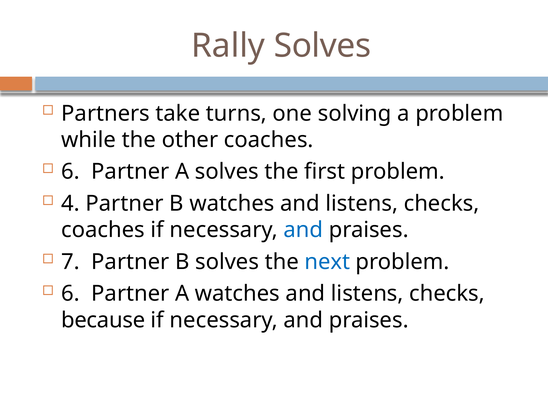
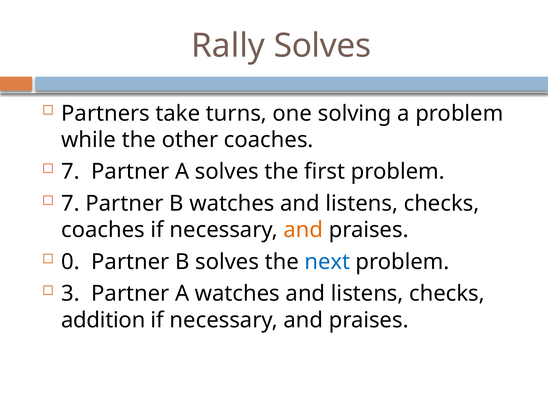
6 at (71, 172): 6 -> 7
4 at (71, 204): 4 -> 7
and at (303, 230) colour: blue -> orange
7: 7 -> 0
6 at (71, 294): 6 -> 3
because: because -> addition
